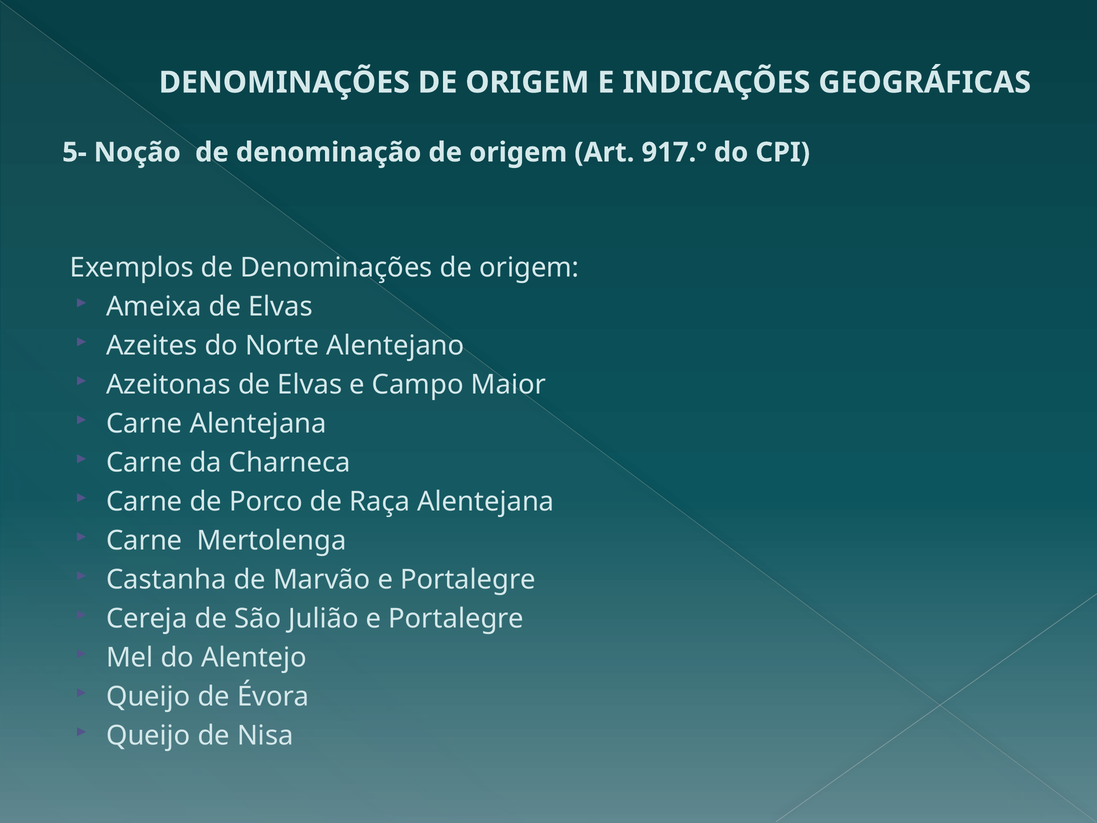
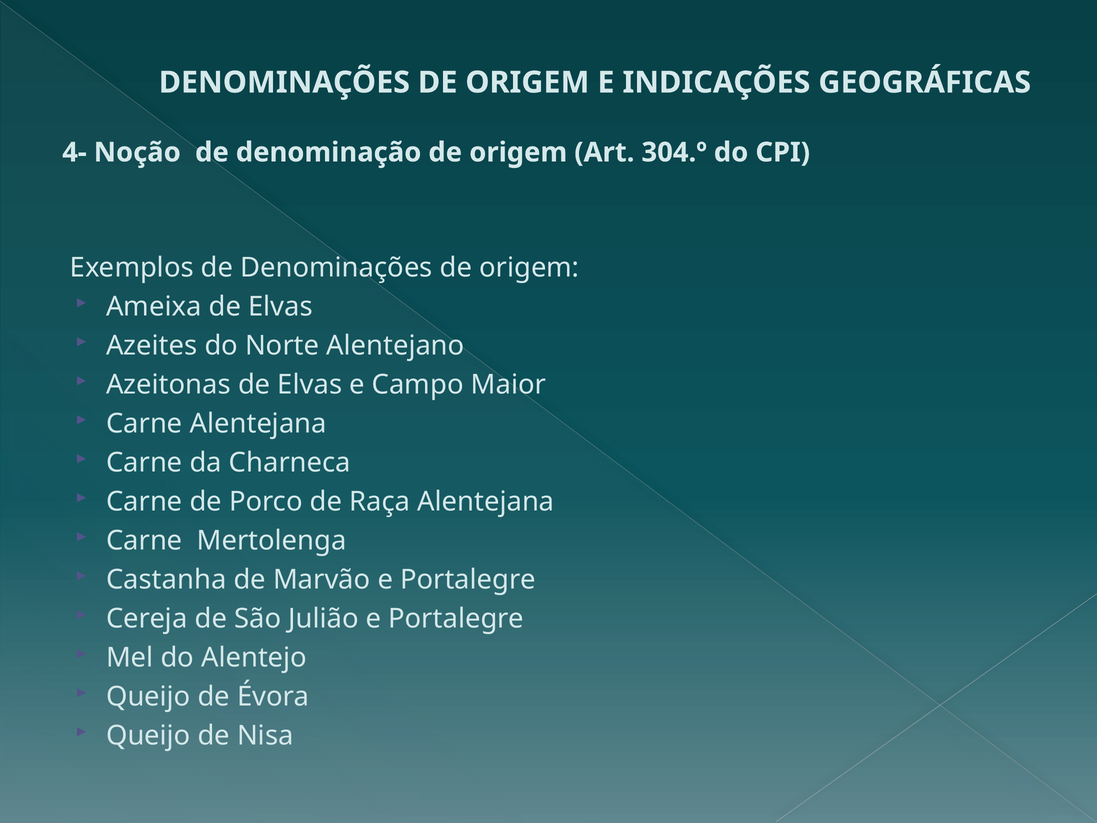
5-: 5- -> 4-
917.º: 917.º -> 304.º
